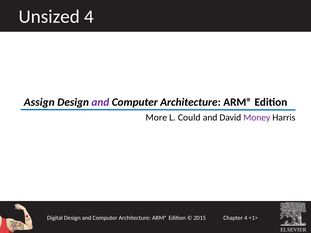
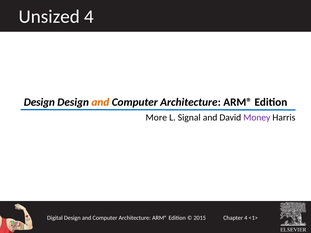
Assign at (39, 102): Assign -> Design
and at (100, 102) colour: purple -> orange
Could: Could -> Signal
